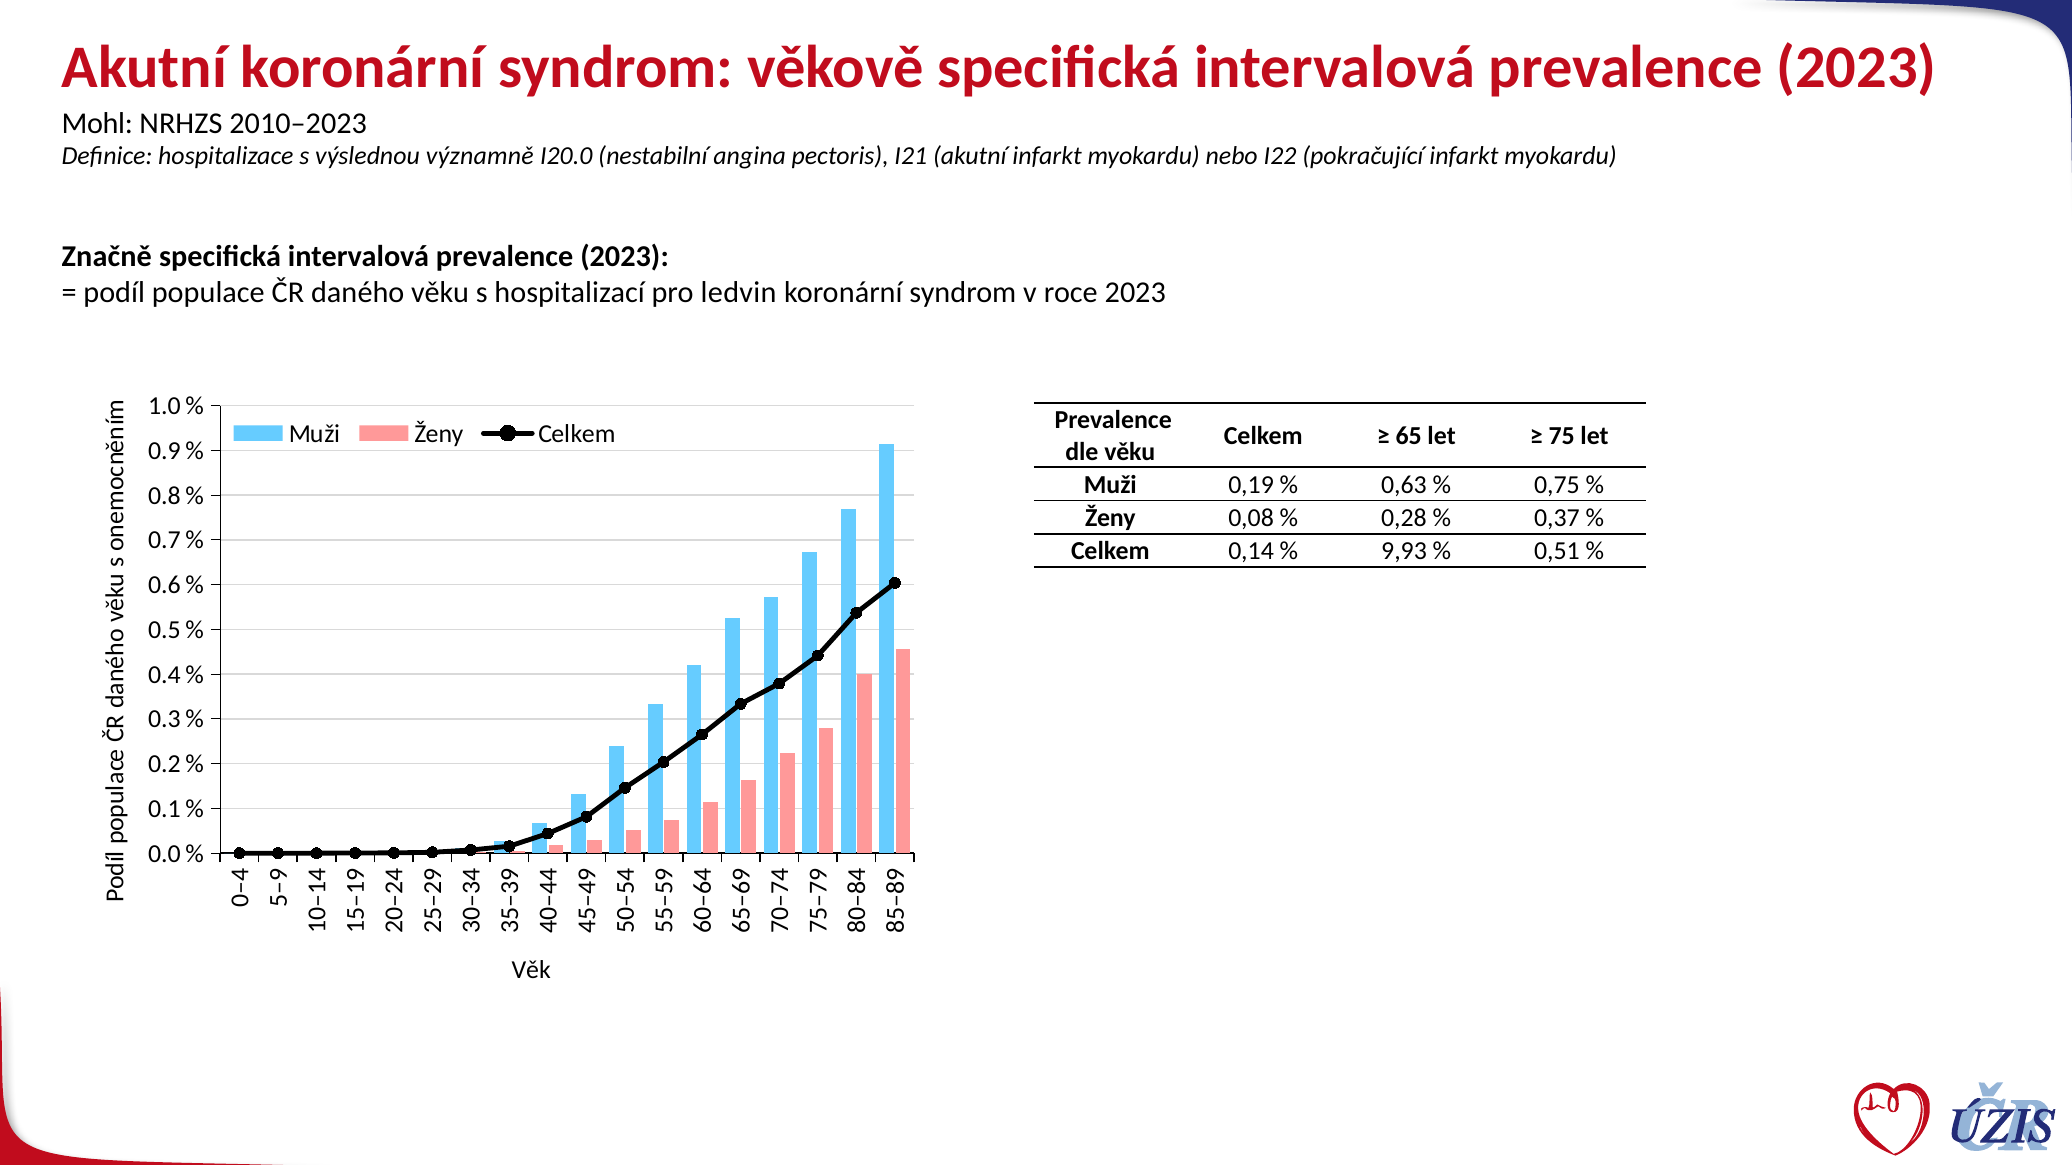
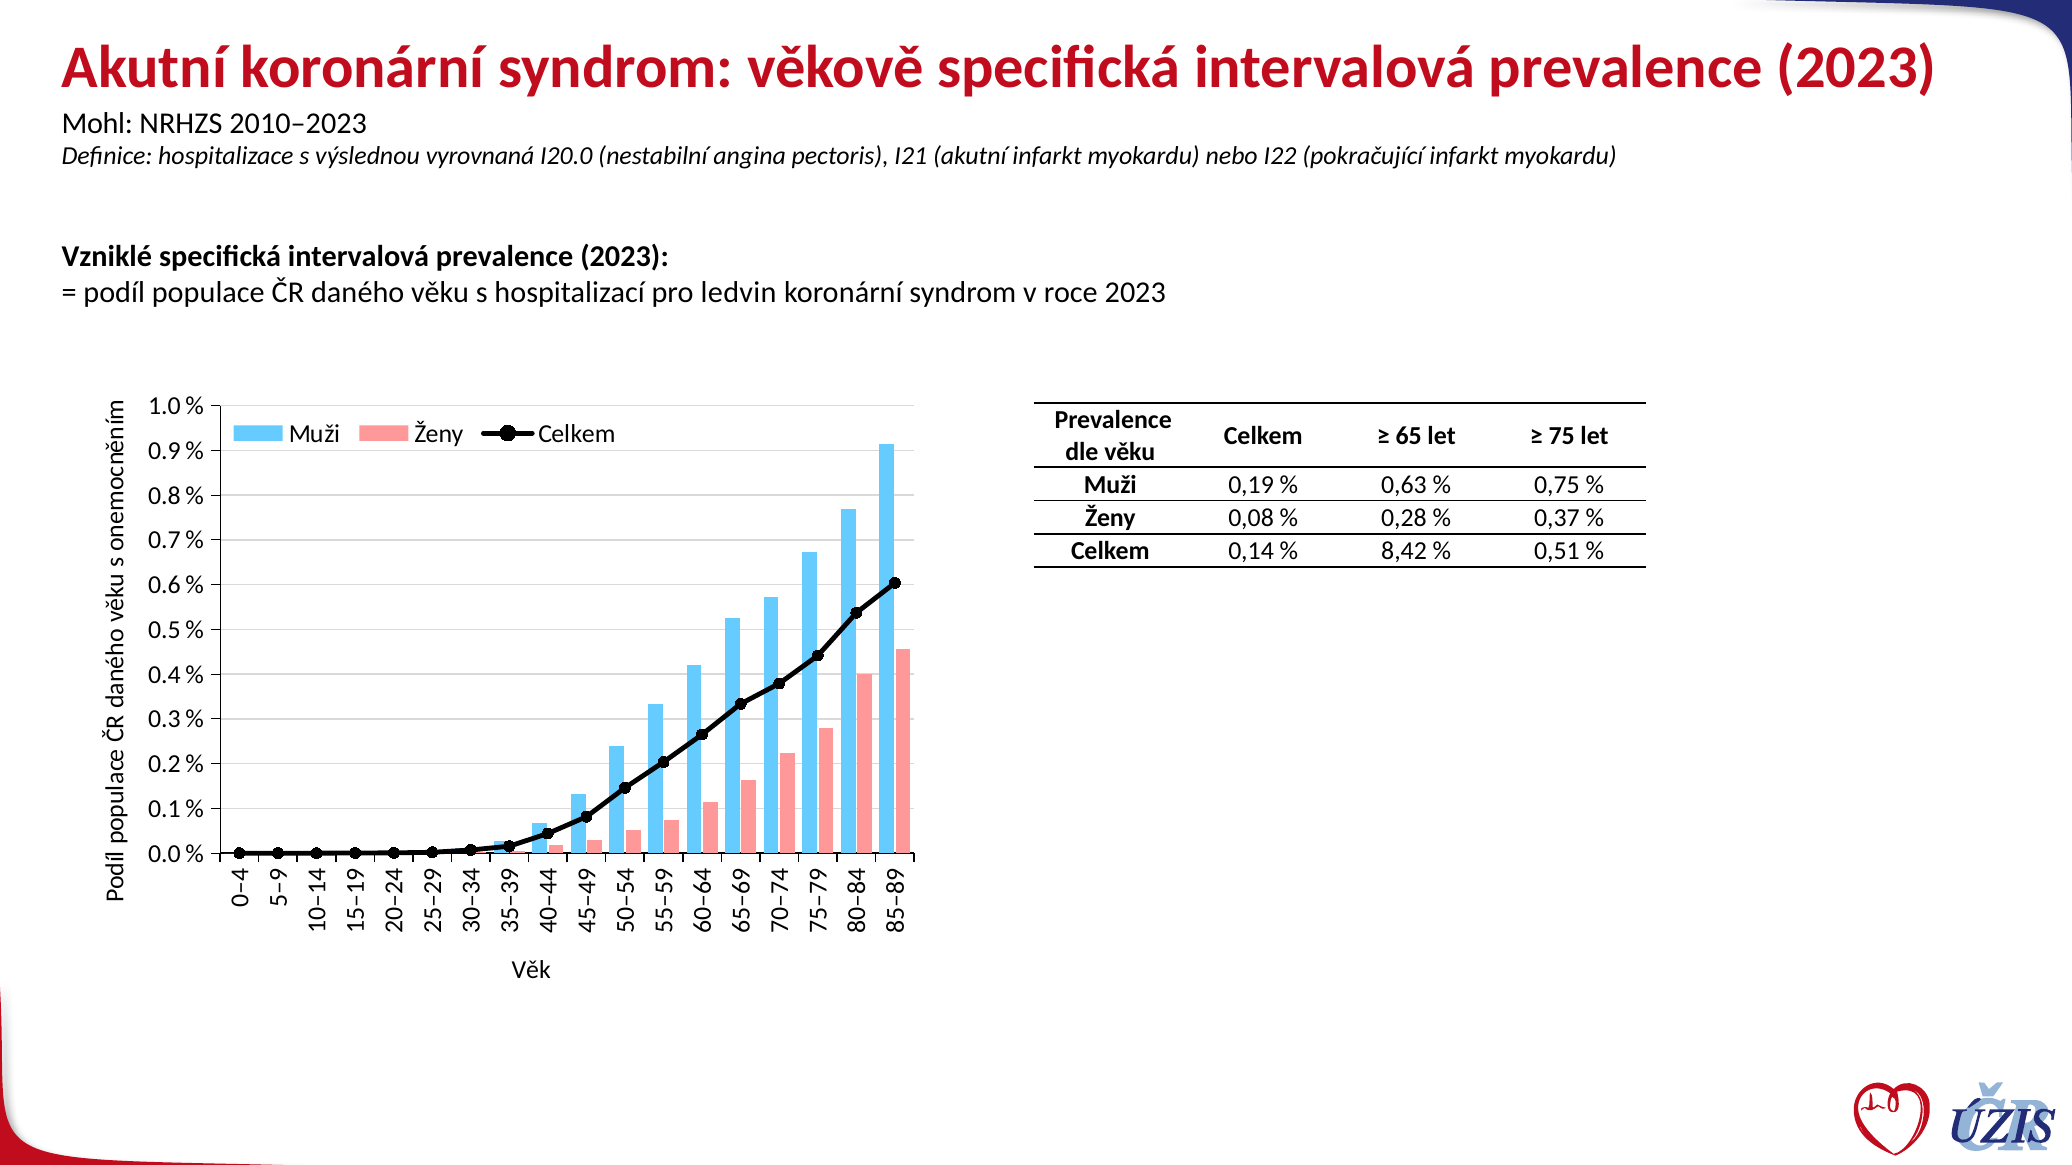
významně: významně -> vyrovnaná
Značně: Značně -> Vzniklé
9,93: 9,93 -> 8,42
